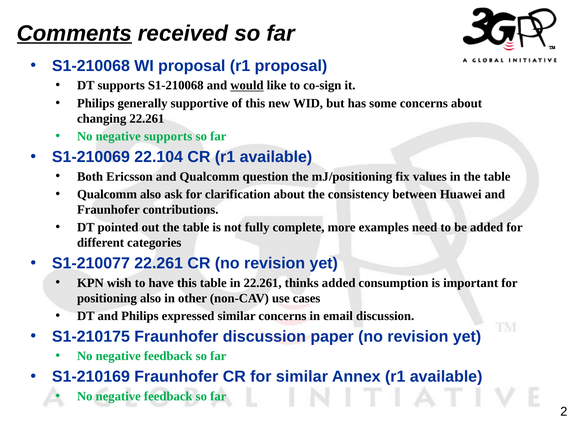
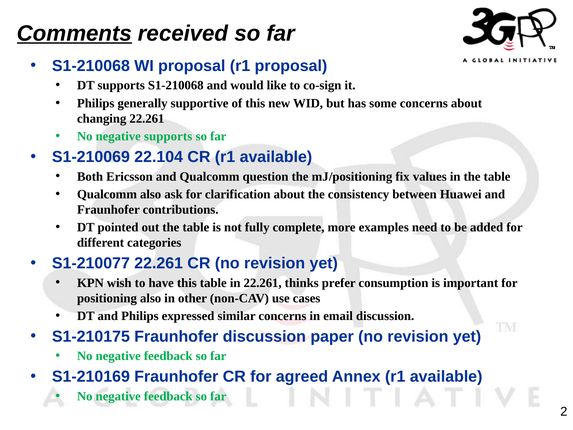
would underline: present -> none
thinks added: added -> prefer
for similar: similar -> agreed
